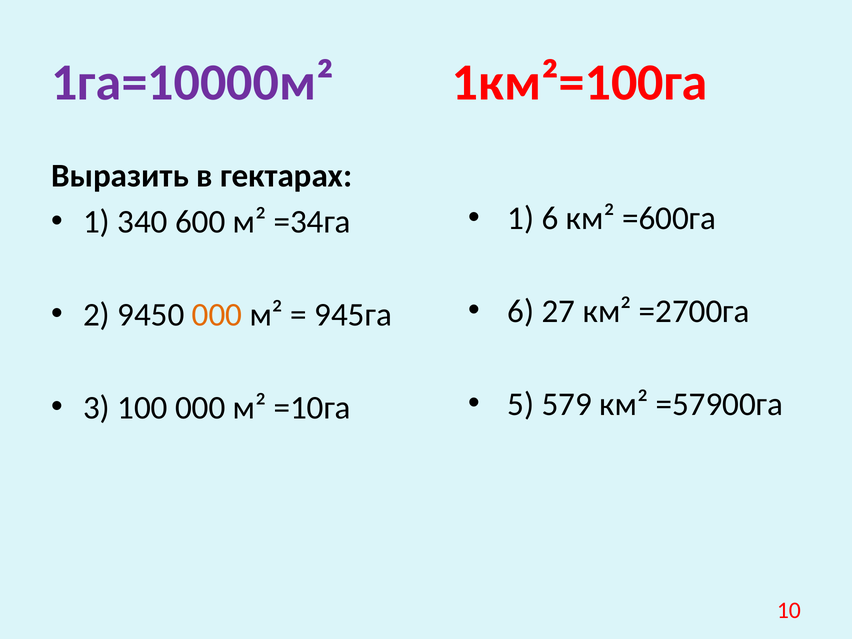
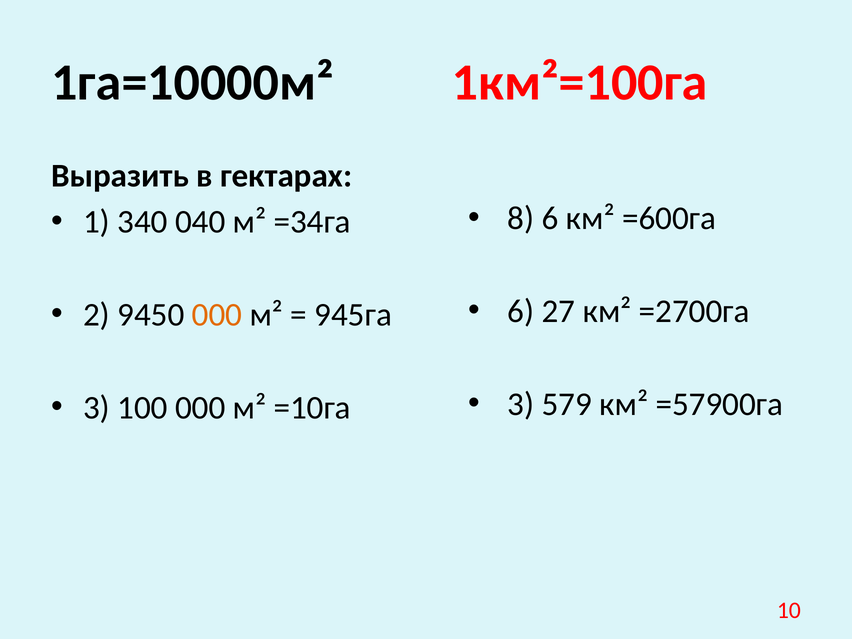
1га=10000м² colour: purple -> black
1 at (521, 218): 1 -> 8
600: 600 -> 040
5 at (521, 404): 5 -> 3
